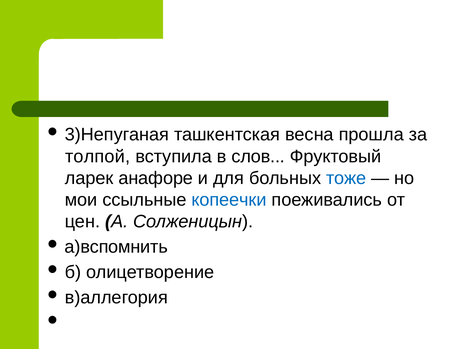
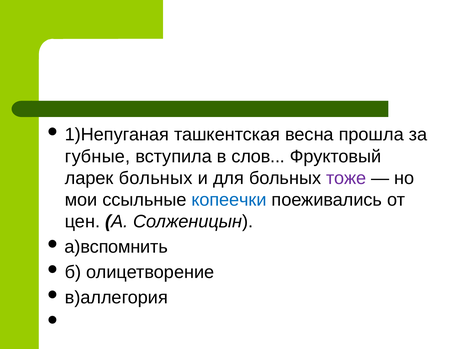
3)Непуганая: 3)Непуганая -> 1)Непуганая
толпой: толпой -> губные
ларек анафоре: анафоре -> больных
тоже colour: blue -> purple
